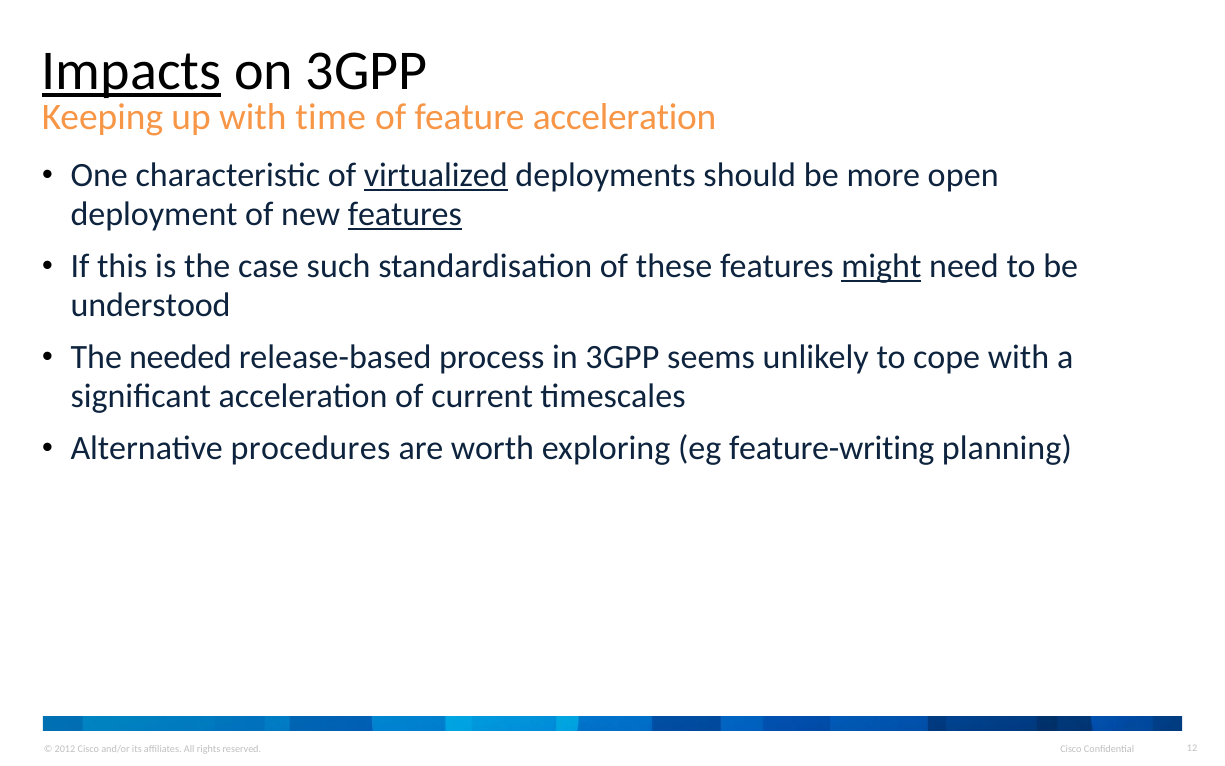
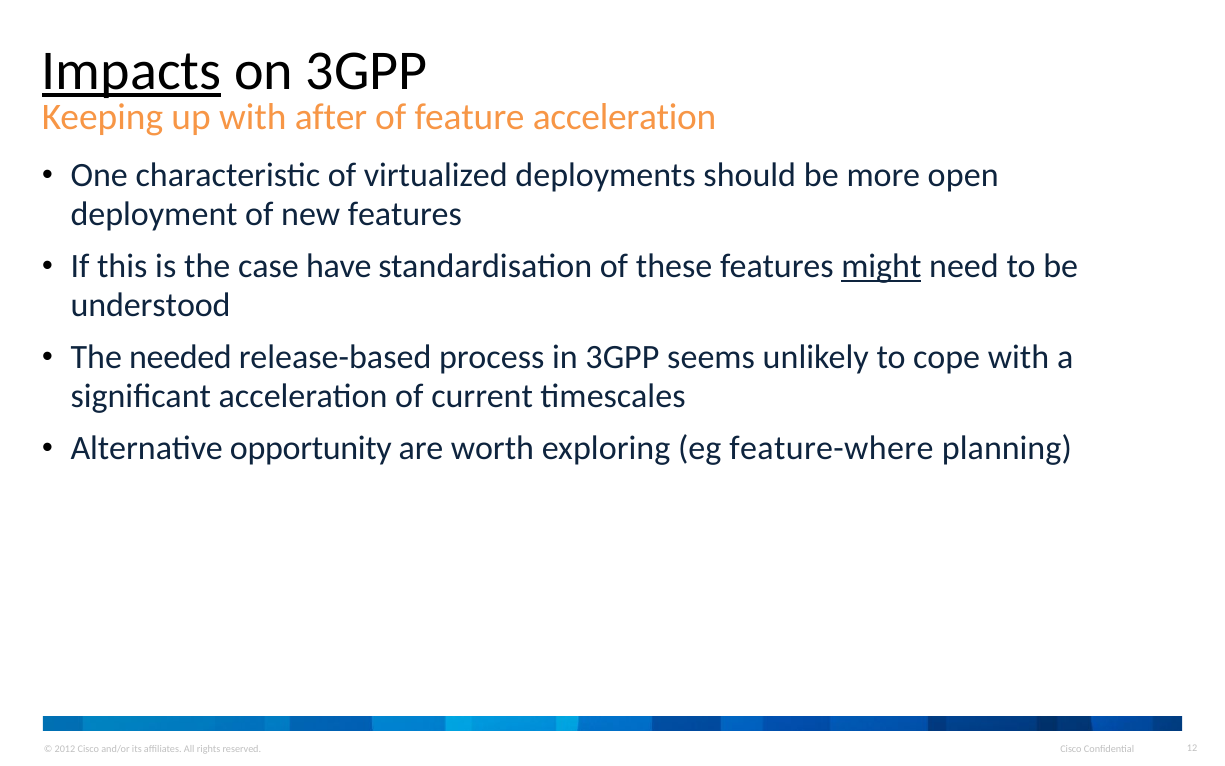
time: time -> after
virtualized underline: present -> none
features at (405, 214) underline: present -> none
such: such -> have
procedures: procedures -> opportunity
feature-writing: feature-writing -> feature-where
